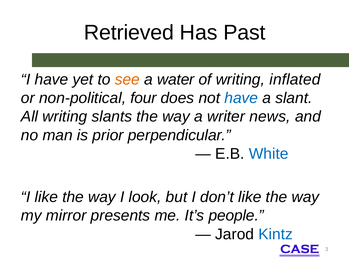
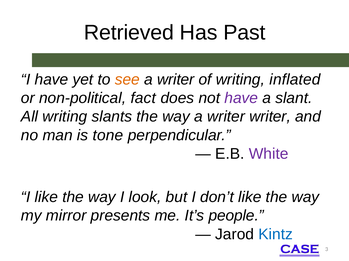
water at (176, 80): water -> writer
four: four -> fact
have at (241, 98) colour: blue -> purple
writer news: news -> writer
prior: prior -> tone
White colour: blue -> purple
